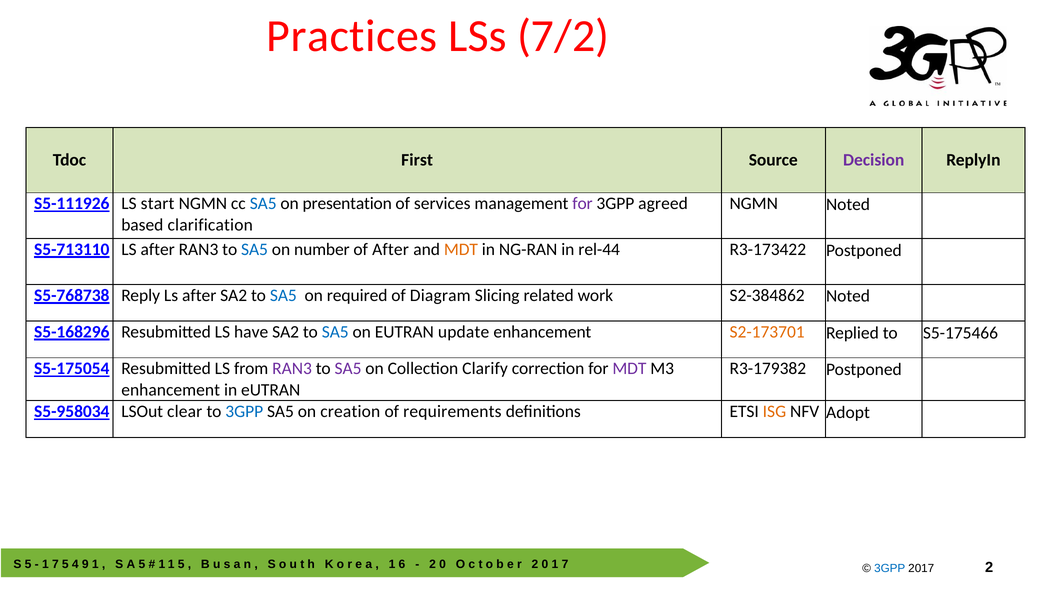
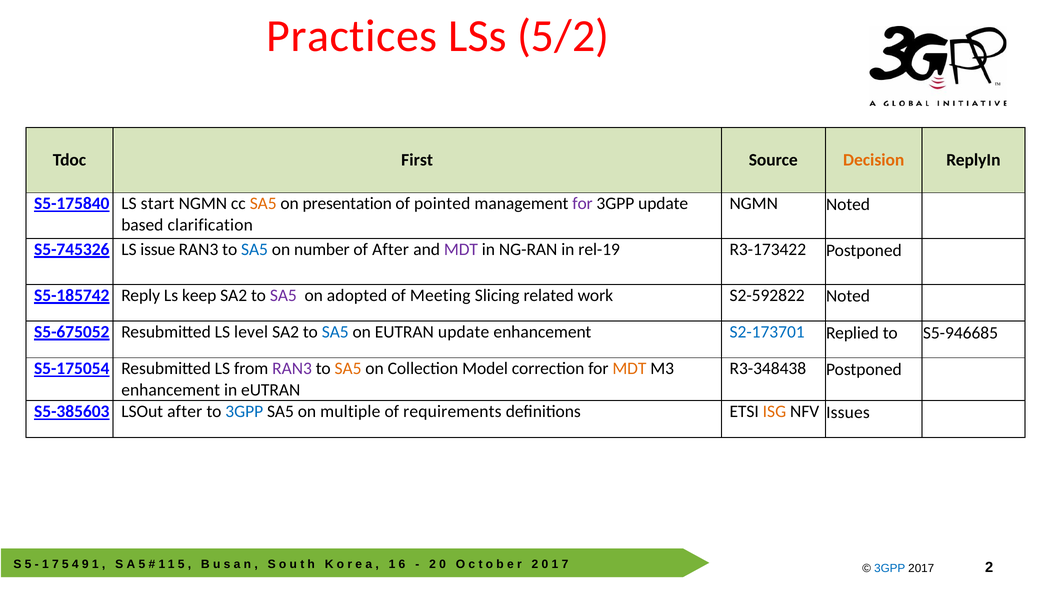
7/2: 7/2 -> 5/2
Decision colour: purple -> orange
S5-111926: S5-111926 -> S5-175840
SA5 at (263, 204) colour: blue -> orange
services: services -> pointed
3GPP agreed: agreed -> update
S5-713110: S5-713110 -> S5-745326
after at (158, 249): after -> issue
MDT at (461, 249) colour: orange -> purple
rel-44: rel-44 -> rel-19
S5-768738: S5-768738 -> S5-185742
Reply Ls after: after -> keep
SA5 at (283, 295) colour: blue -> purple
required: required -> adopted
Diagram: Diagram -> Meeting
S2-384862: S2-384862 -> S2-592822
S5-168296: S5-168296 -> S5-675052
have: have -> level
S2-173701 colour: orange -> blue
S5-175466: S5-175466 -> S5-946685
SA5 at (348, 368) colour: purple -> orange
Clarify: Clarify -> Model
MDT at (629, 368) colour: purple -> orange
R3-179382: R3-179382 -> R3-348438
S5-958034: S5-958034 -> S5-385603
LSOut clear: clear -> after
creation: creation -> multiple
Adopt: Adopt -> Issues
